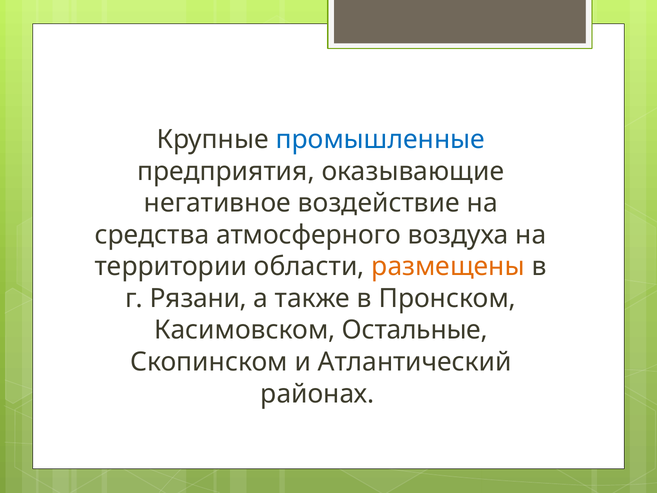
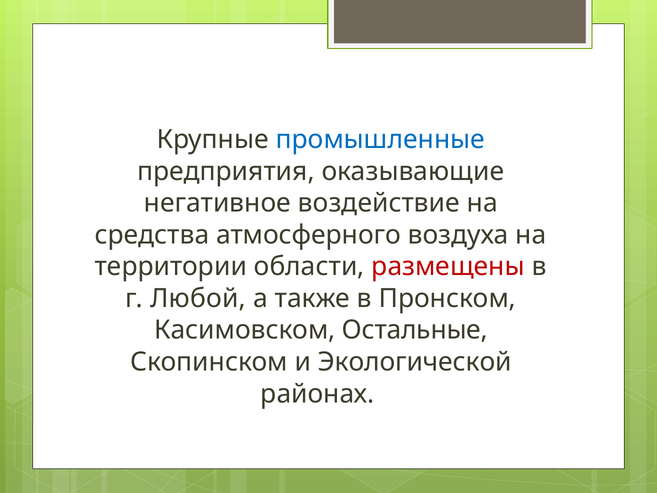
размещены colour: orange -> red
Рязани: Рязани -> Любой
Атлантический: Атлантический -> Экологической
